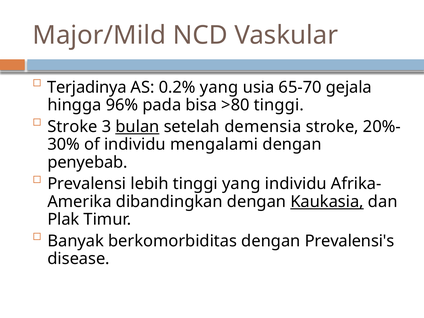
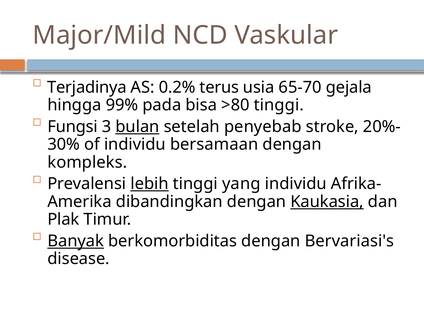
0.2% yang: yang -> terus
96%: 96% -> 99%
Stroke at (72, 127): Stroke -> Fungsi
demensia: demensia -> penyebab
mengalami: mengalami -> bersamaan
penyebab: penyebab -> kompleks
lebih underline: none -> present
Banyak underline: none -> present
Prevalensi's: Prevalensi's -> Bervariasi's
